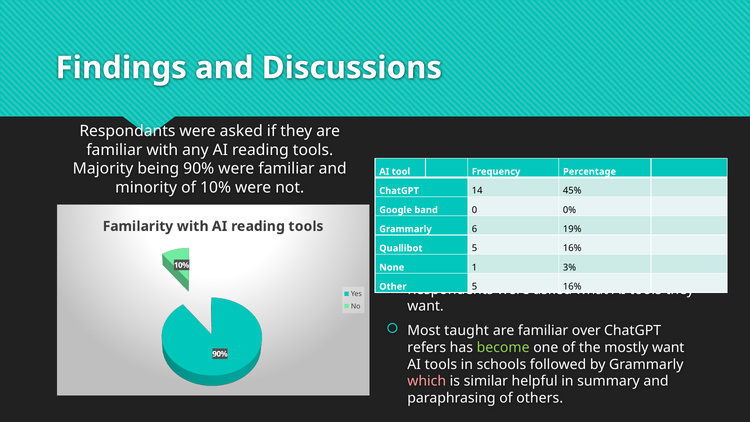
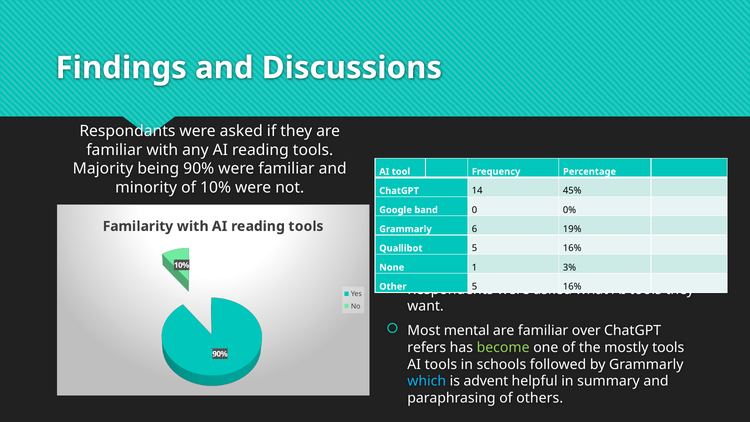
taught: taught -> mental
mostly want: want -> tools
which colour: pink -> light blue
similar: similar -> advent
